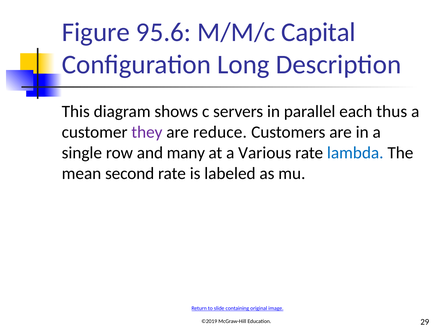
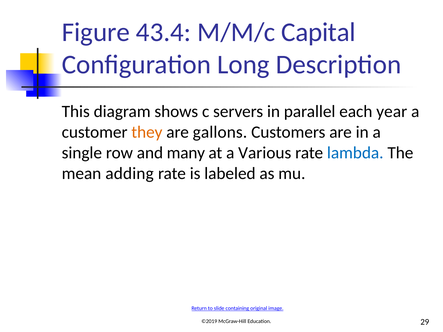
95.6: 95.6 -> 43.4
thus: thus -> year
they colour: purple -> orange
reduce: reduce -> gallons
second: second -> adding
